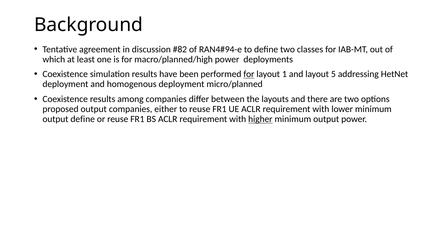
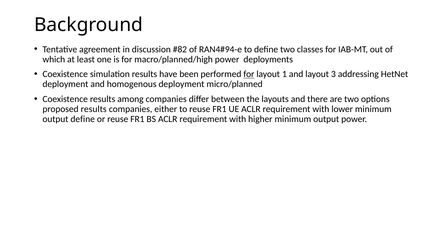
5: 5 -> 3
proposed output: output -> results
higher underline: present -> none
